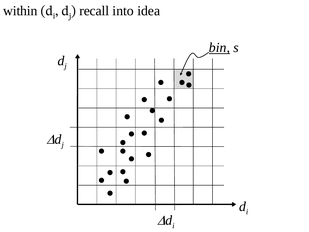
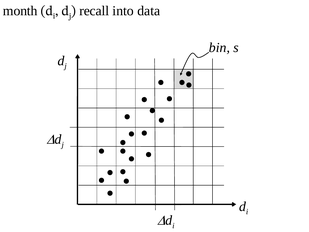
within: within -> month
idea: idea -> data
bin underline: present -> none
